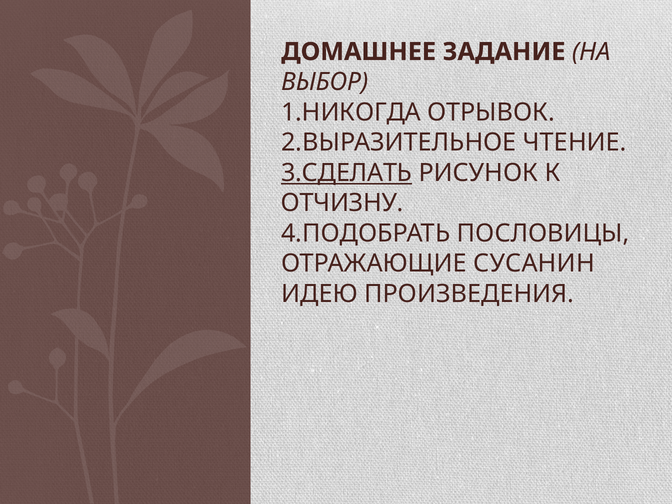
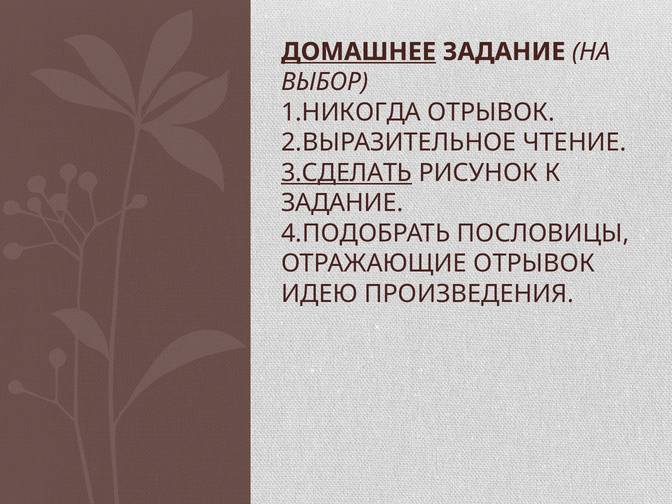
ДОМАШНЕЕ underline: none -> present
ОТЧИЗНУ at (342, 203): ОТЧИЗНУ -> ЗАДАНИЕ
ОТРАЖАЮЩИЕ СУСАНИН: СУСАНИН -> ОТРЫВОК
